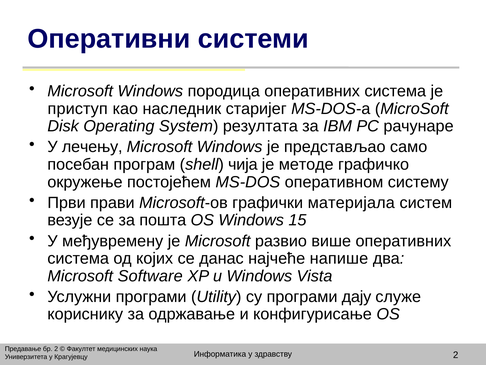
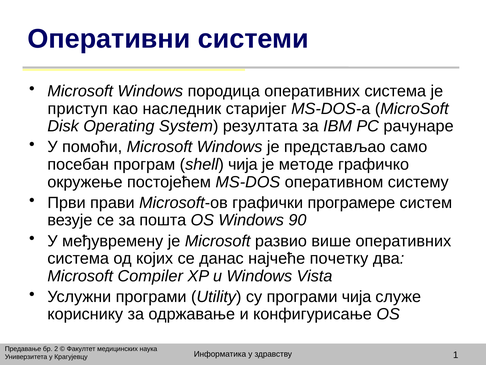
лечењу: лечењу -> помоћи
материјала: материјала -> програмере
15: 15 -> 90
напише: напише -> почетку
Software: Software -> Compiler
програми дају: дају -> чија
здравству 2: 2 -> 1
